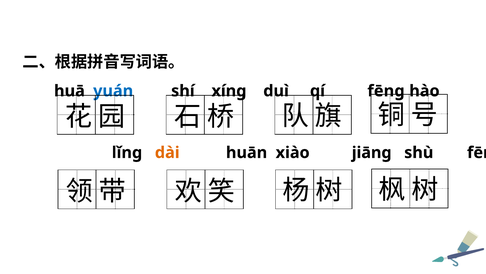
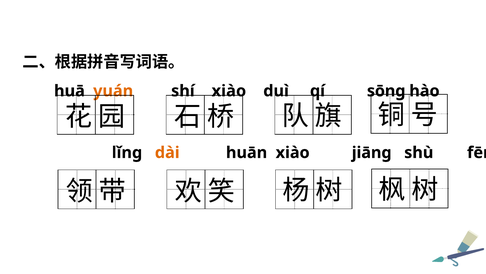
yuán colour: blue -> orange
shí xíng: xíng -> xiào
qí fēnɡ: fēnɡ -> sōnɡ
